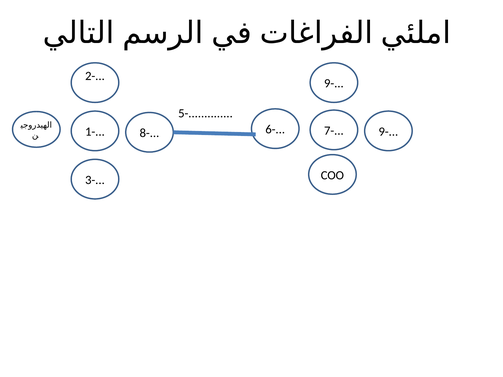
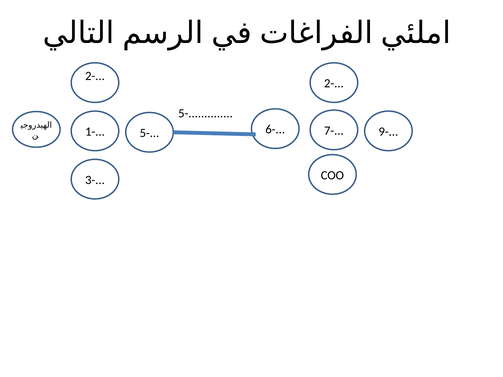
9- at (334, 84): 9- -> 2-
1- 8-: 8- -> 5-
